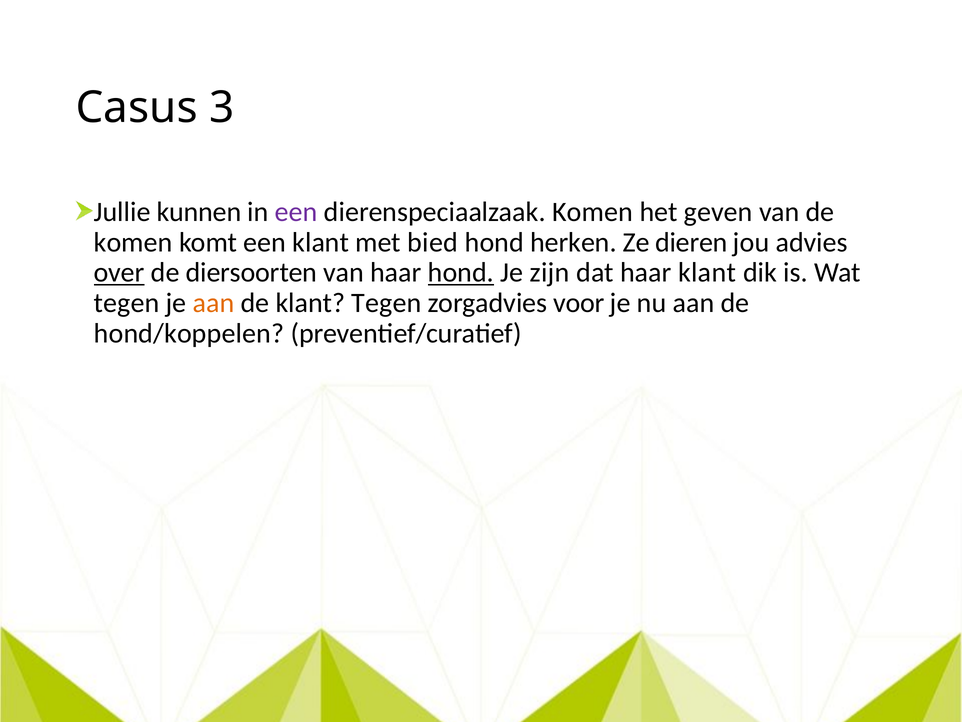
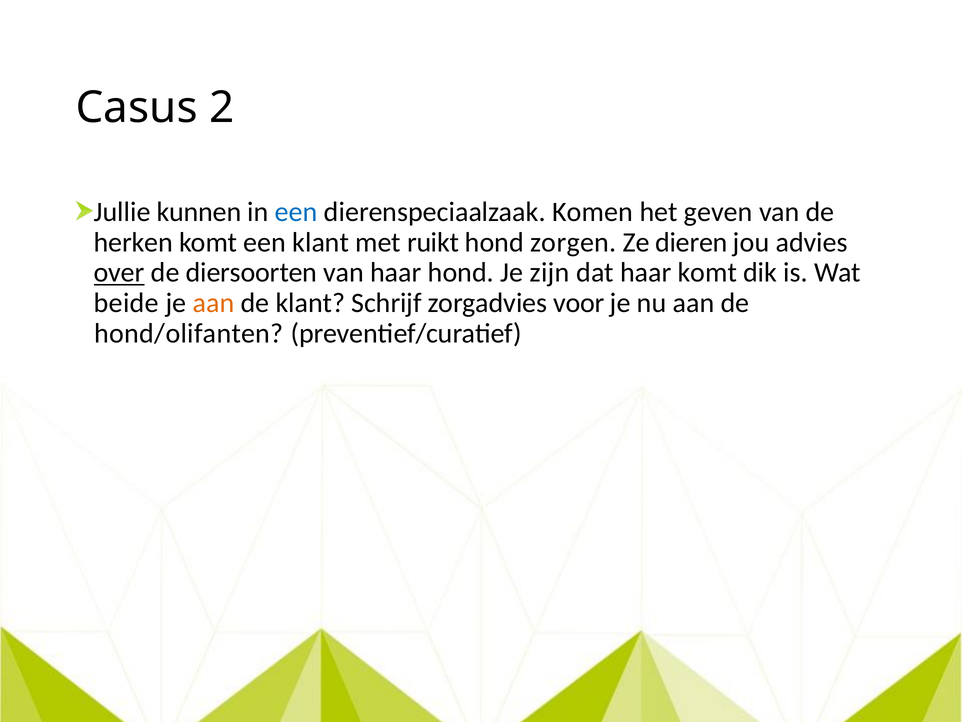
3: 3 -> 2
een at (296, 212) colour: purple -> blue
komen at (133, 242): komen -> herken
bied: bied -> ruikt
herken: herken -> zorgen
hond at (461, 272) underline: present -> none
haar klant: klant -> komt
tegen at (127, 303): tegen -> beide
klant Tegen: Tegen -> Schrijf
hond/koppelen: hond/koppelen -> hond/olifanten
